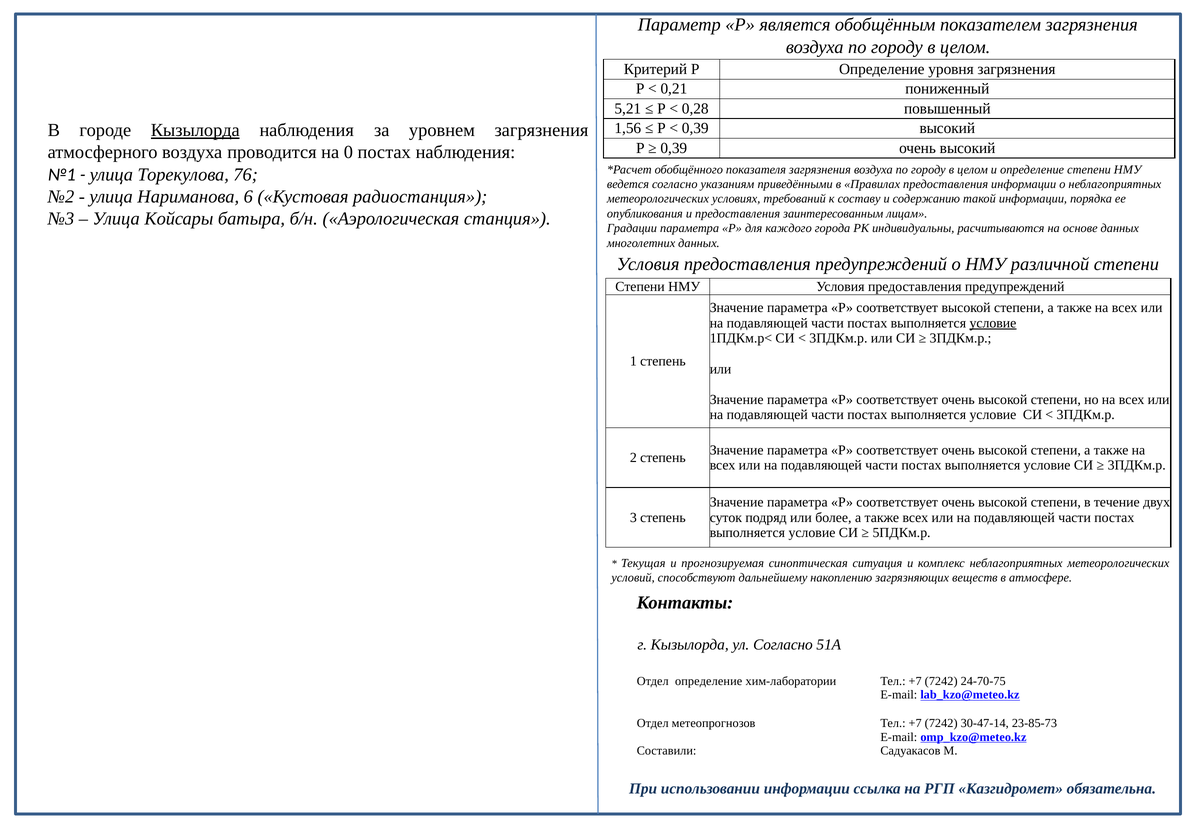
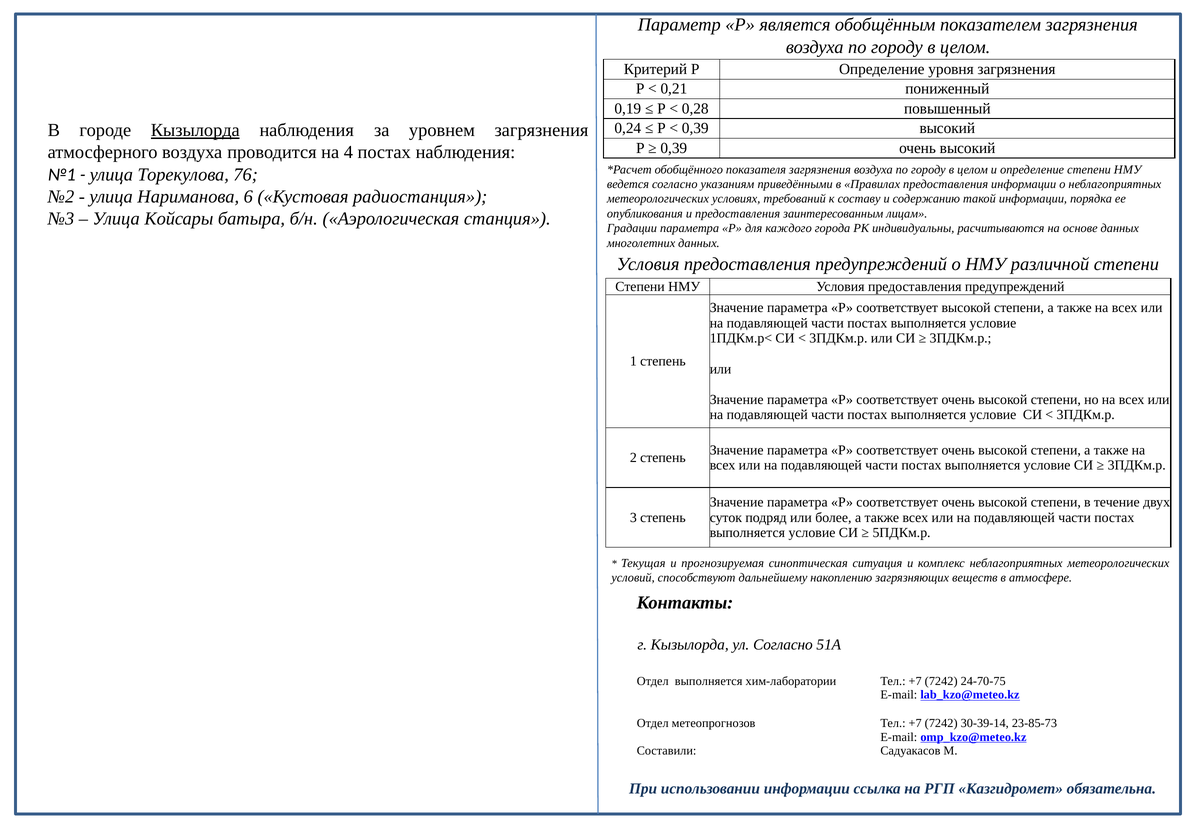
5,21: 5,21 -> 0,19
1,56: 1,56 -> 0,24
0: 0 -> 4
условие at (993, 323) underline: present -> none
Отдел определение: определение -> выполняется
30-47-14: 30-47-14 -> 30-39-14
